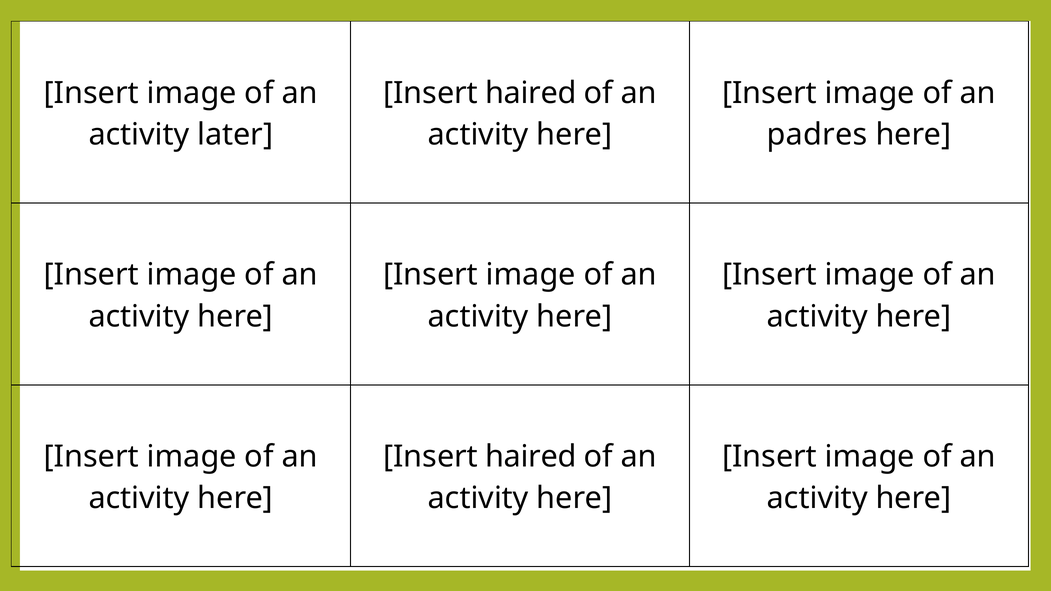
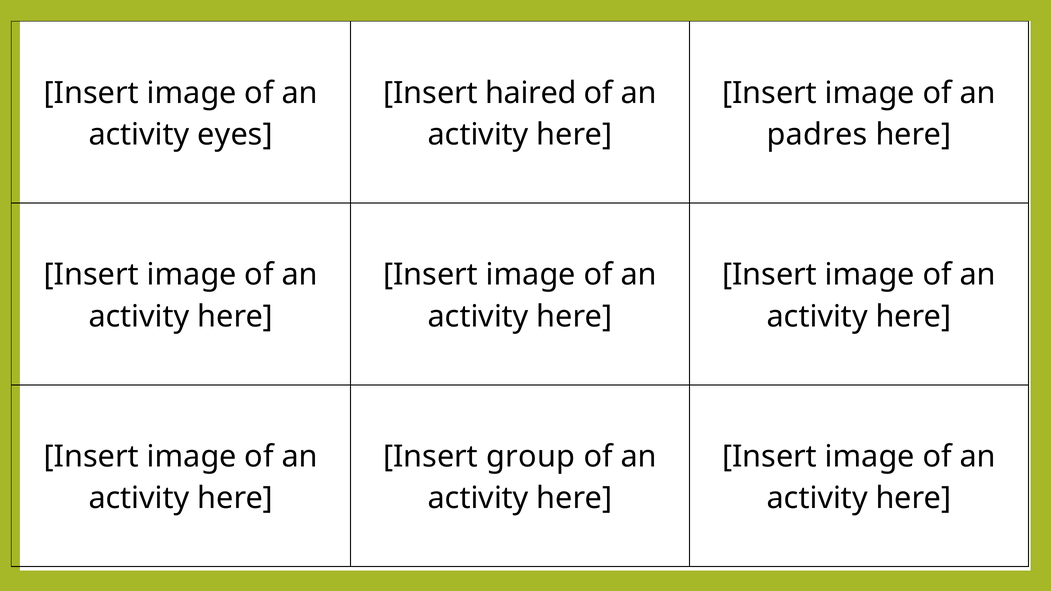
later: later -> eyes
haired at (531, 457): haired -> group
